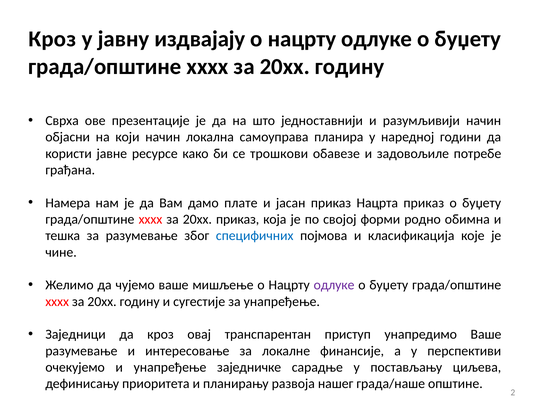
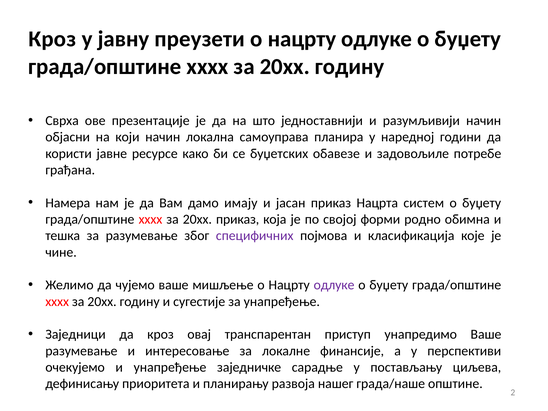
издвајају: издвајају -> преузети
трошкови: трошкови -> буџетских
плате: плате -> имају
Нацрта приказ: приказ -> систем
специфичних colour: blue -> purple
